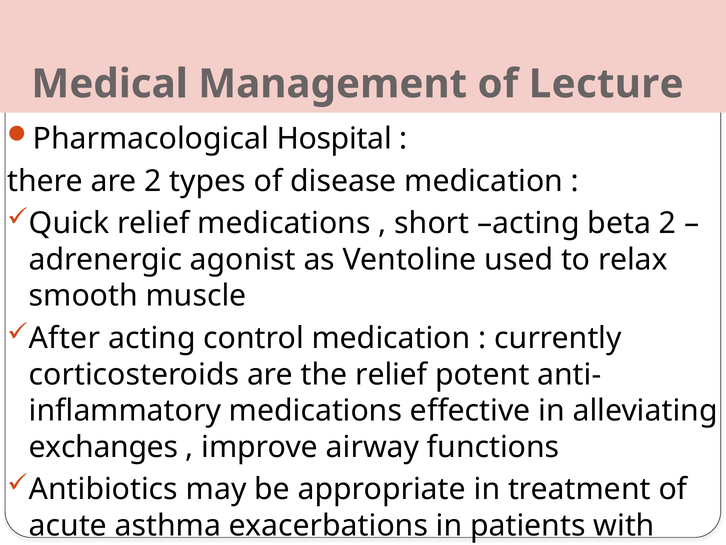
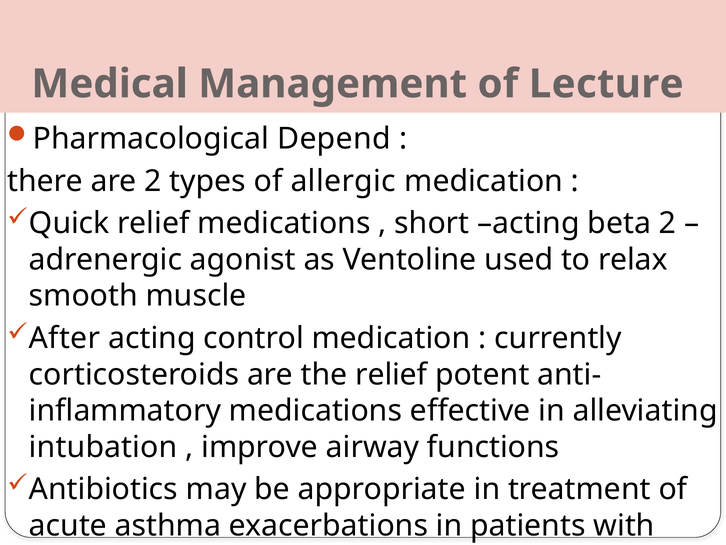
Hospital: Hospital -> Depend
disease: disease -> allergic
exchanges: exchanges -> intubation
